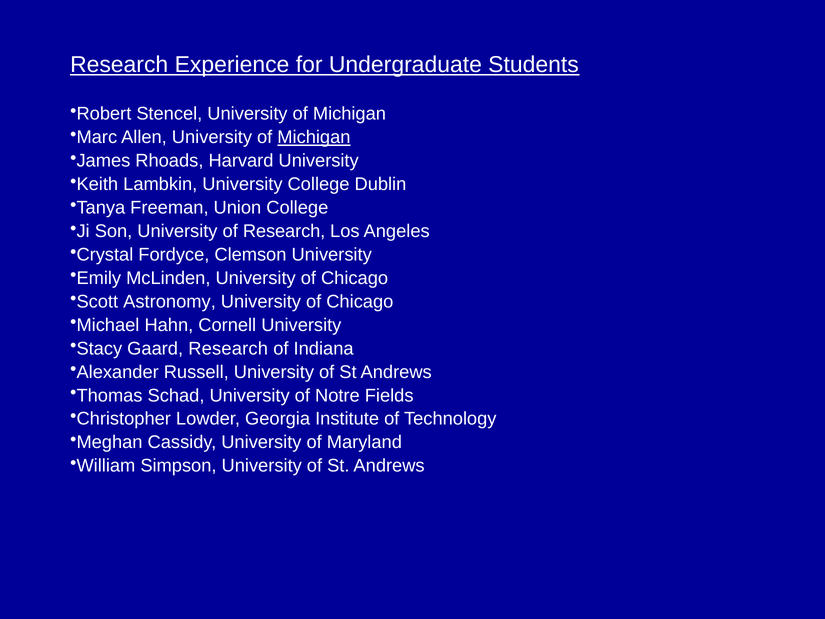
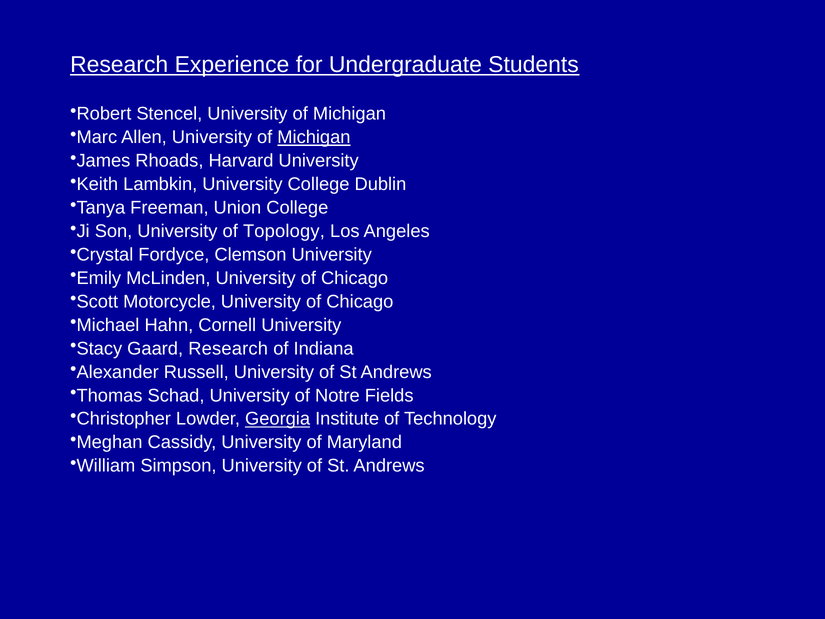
of Research: Research -> Topology
Astronomy: Astronomy -> Motorcycle
Georgia underline: none -> present
